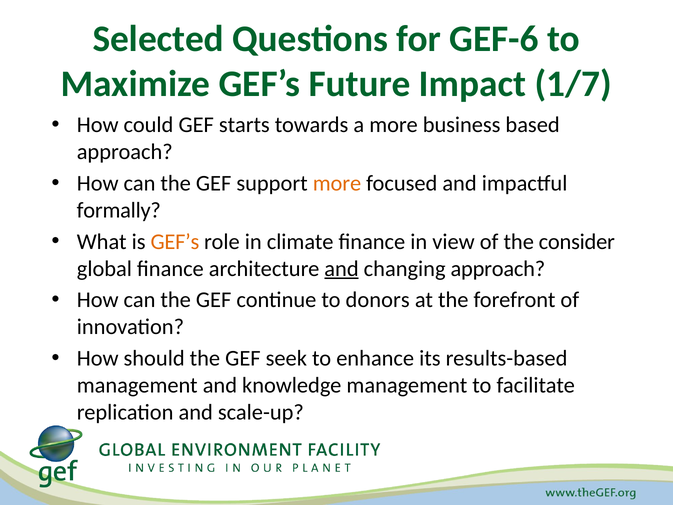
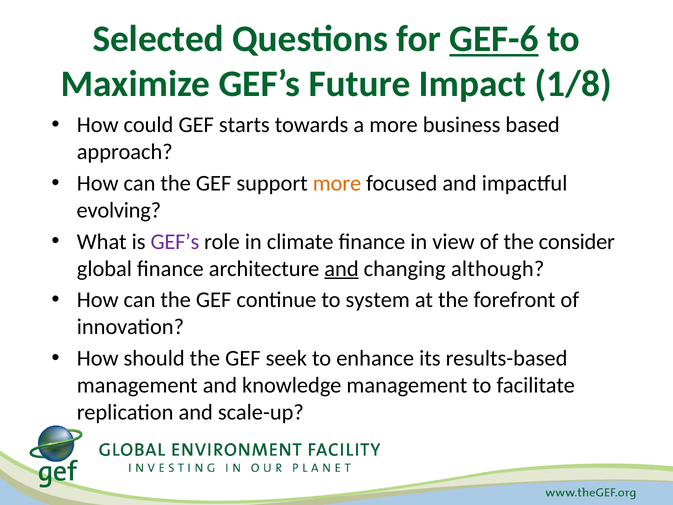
GEF-6 underline: none -> present
1/7: 1/7 -> 1/8
formally: formally -> evolving
GEF’s at (175, 242) colour: orange -> purple
changing approach: approach -> although
donors: donors -> system
